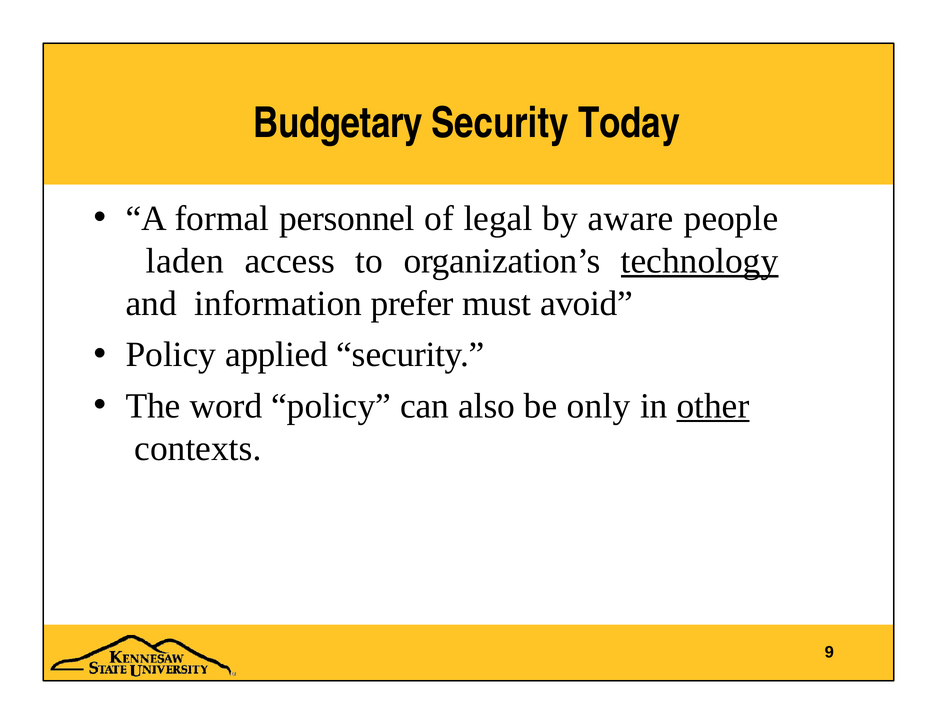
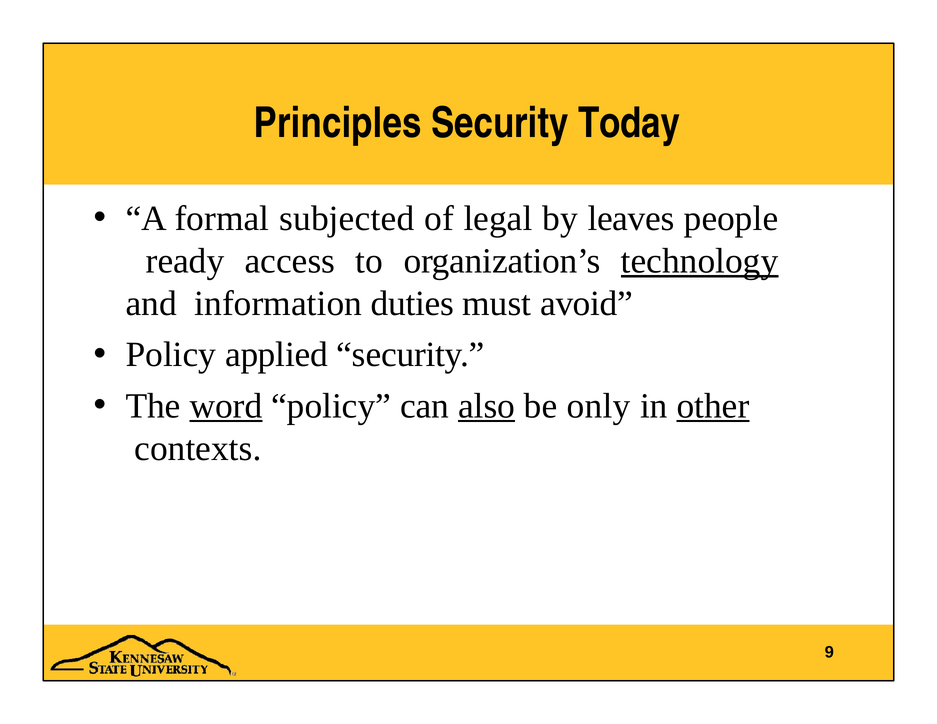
Budgetary: Budgetary -> Principles
personnel: personnel -> subjected
aware: aware -> leaves
laden: laden -> ready
prefer: prefer -> duties
word underline: none -> present
also underline: none -> present
